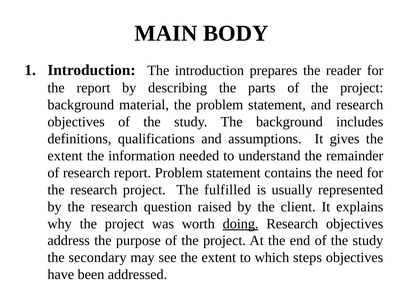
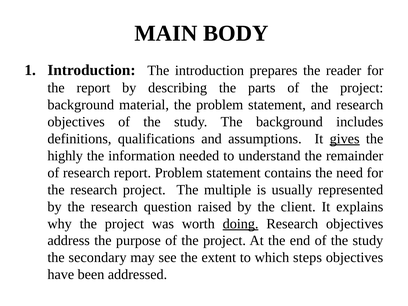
gives underline: none -> present
extent at (65, 156): extent -> highly
fulfilled: fulfilled -> multiple
